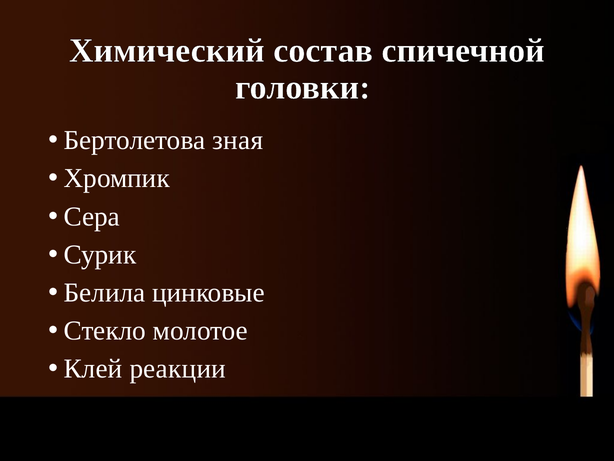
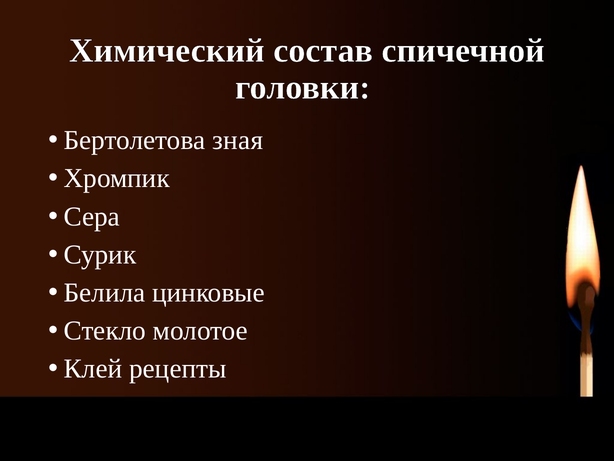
реакции: реакции -> рецепты
